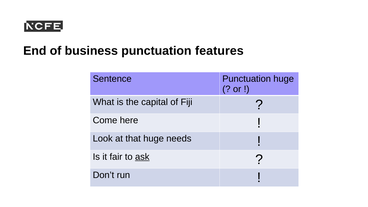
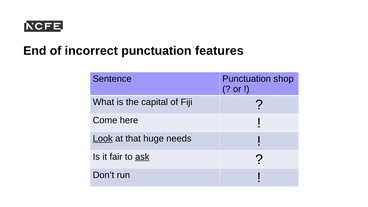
business: business -> incorrect
Punctuation huge: huge -> shop
Look underline: none -> present
